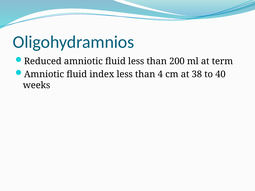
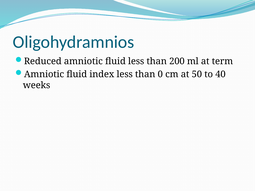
4: 4 -> 0
38: 38 -> 50
